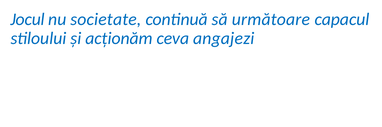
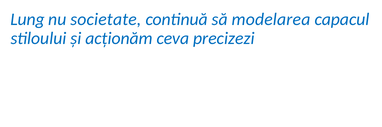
Jocul: Jocul -> Lung
următoare: următoare -> modelarea
angajezi: angajezi -> precizezi
